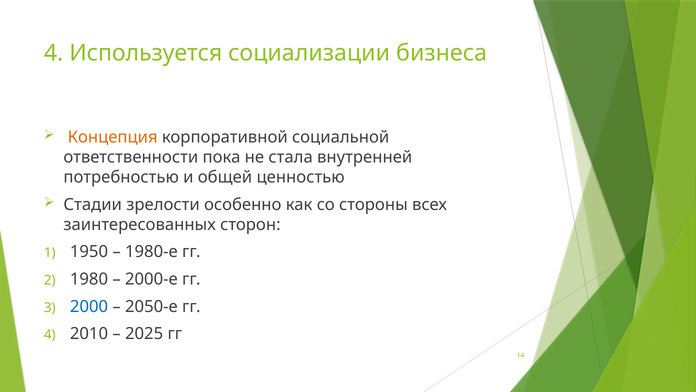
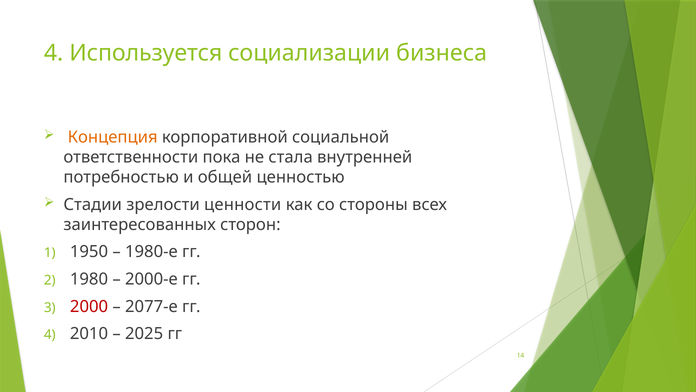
особенно: особенно -> ценности
2000 colour: blue -> red
2050-е: 2050-е -> 2077-е
